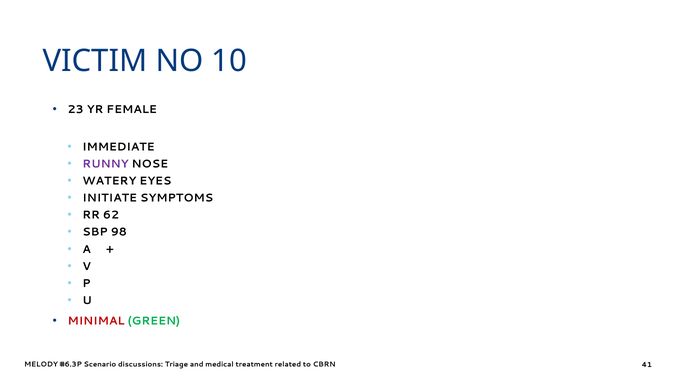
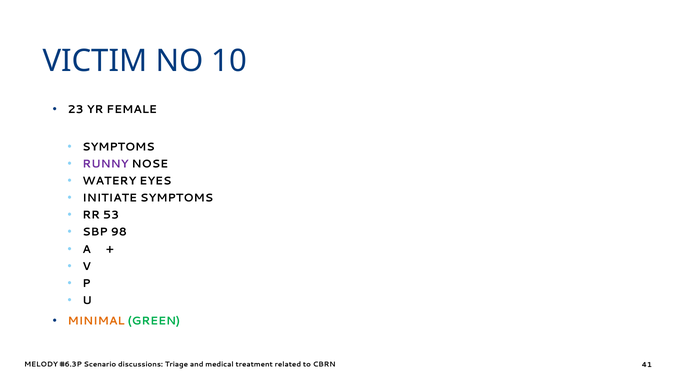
IMMEDIATE at (118, 147): IMMEDIATE -> SYMPTOMS
62: 62 -> 53
MINIMAL colour: red -> orange
